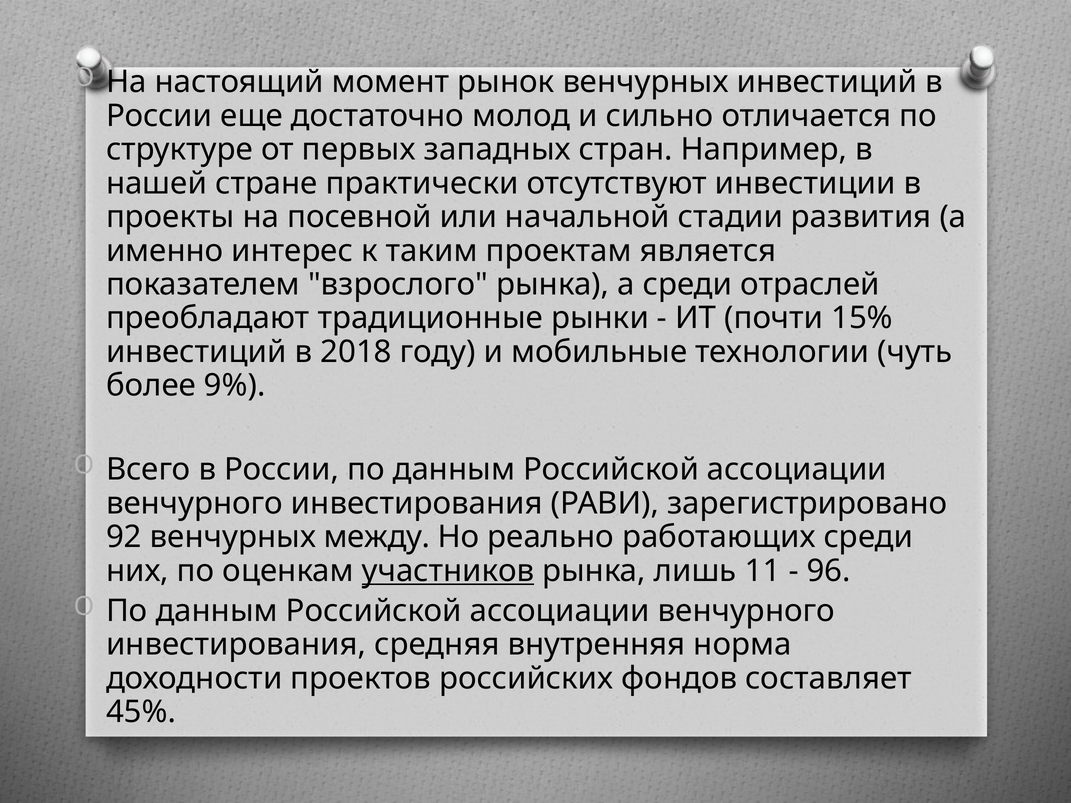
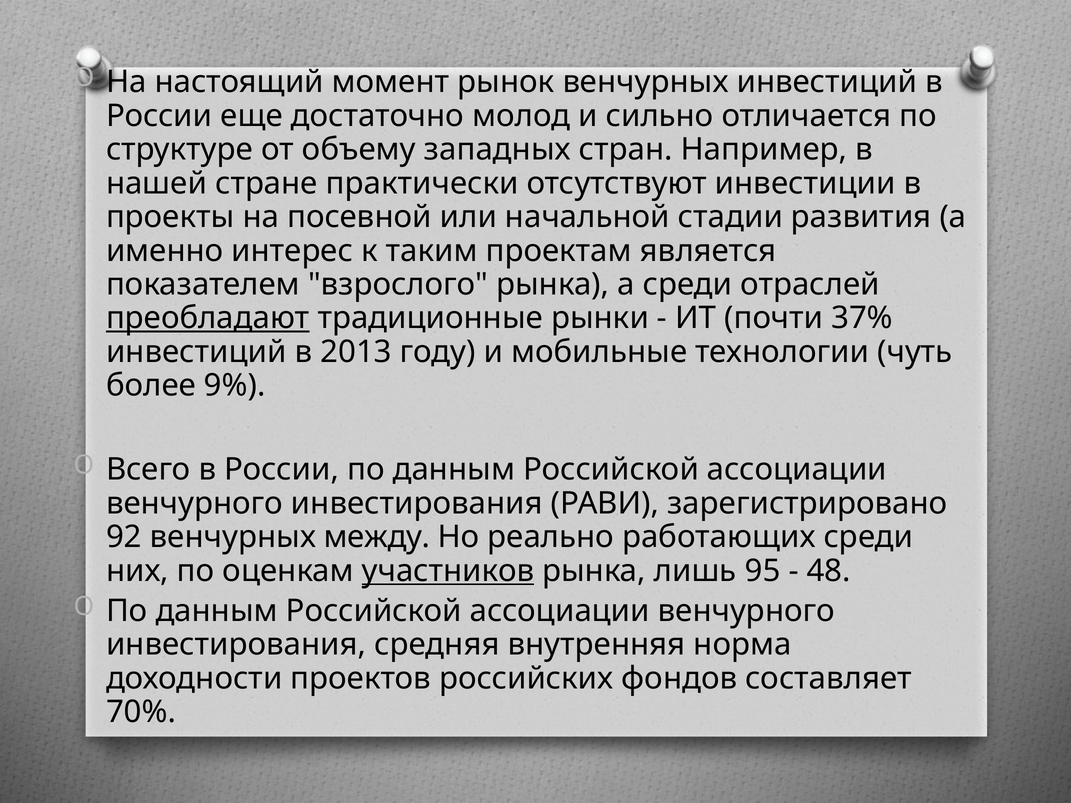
первых: первых -> объему
преобладают underline: none -> present
15%: 15% -> 37%
2018: 2018 -> 2013
11: 11 -> 95
96: 96 -> 48
45%: 45% -> 70%
